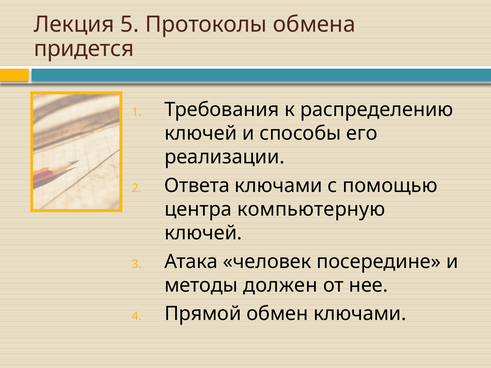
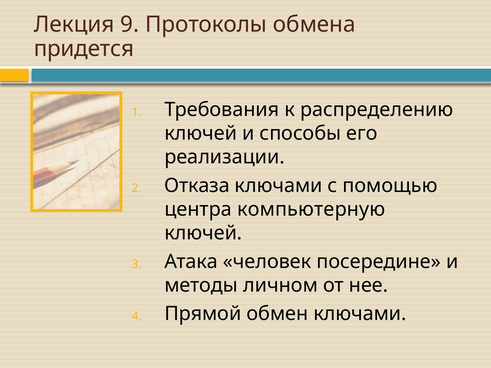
5: 5 -> 9
Ответа: Ответа -> Отказа
должен: должен -> личном
